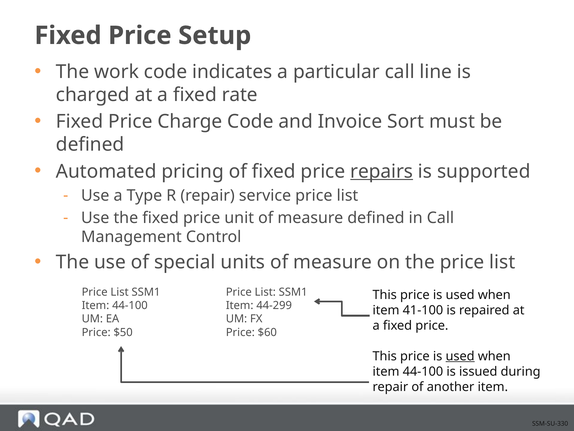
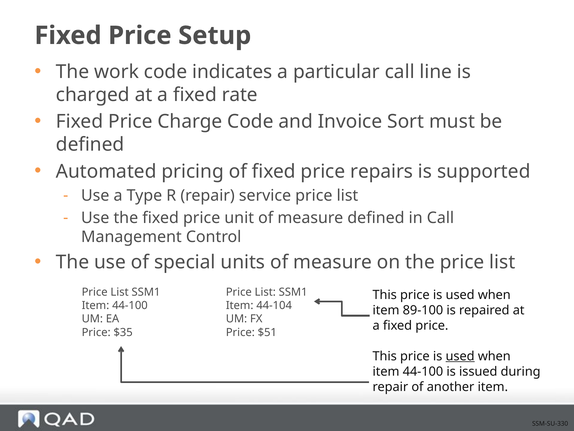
repairs underline: present -> none
44-299: 44-299 -> 44-104
41-100: 41-100 -> 89-100
$50: $50 -> $35
$60: $60 -> $51
